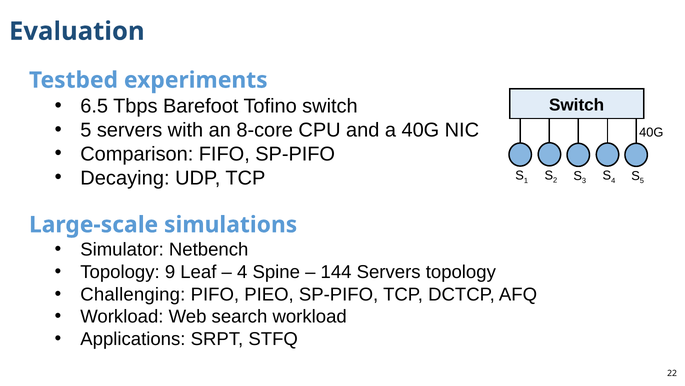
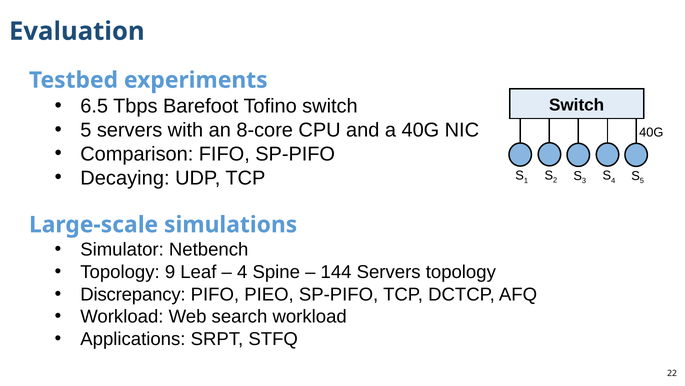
Challenging: Challenging -> Discrepancy
